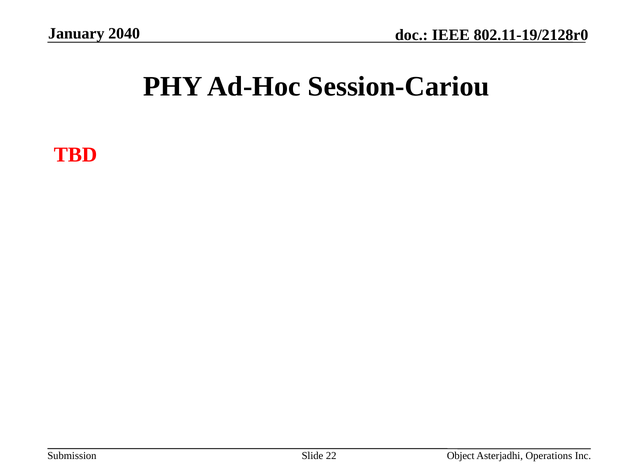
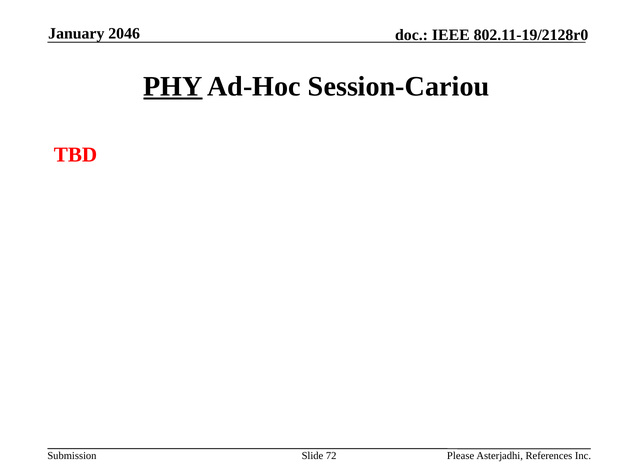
2040: 2040 -> 2046
PHY underline: none -> present
22: 22 -> 72
Object: Object -> Please
Operations: Operations -> References
